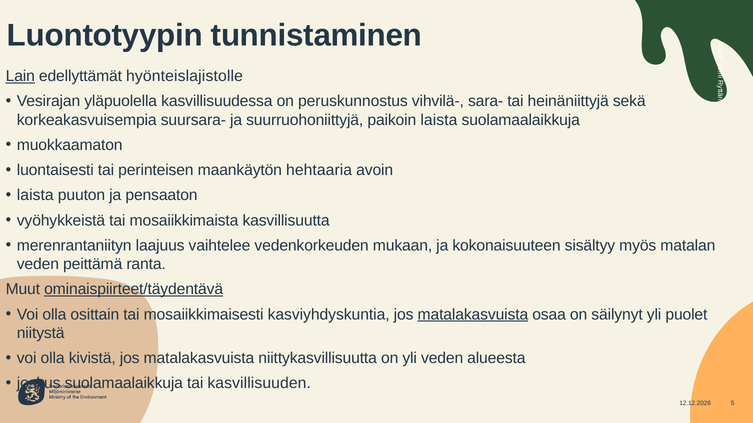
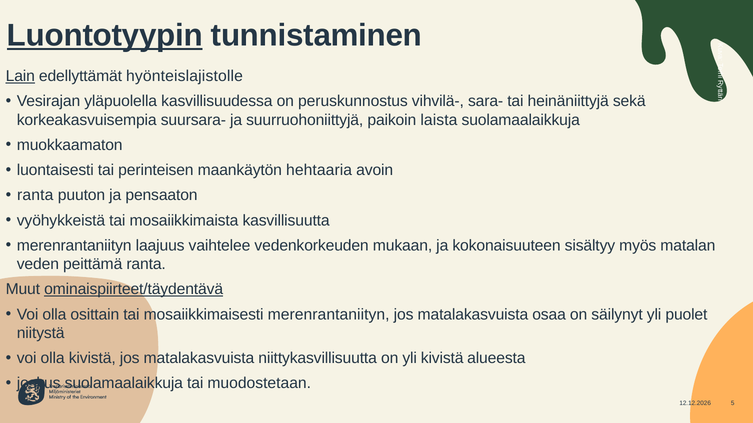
Luontotyypin underline: none -> present
laista at (35, 196): laista -> ranta
mosaiikkimaisesti kasviyhdyskuntia: kasviyhdyskuntia -> merenrantaniityn
matalakasvuista at (473, 315) underline: present -> none
yli veden: veden -> kivistä
kasvillisuuden: kasvillisuuden -> muodostetaan
